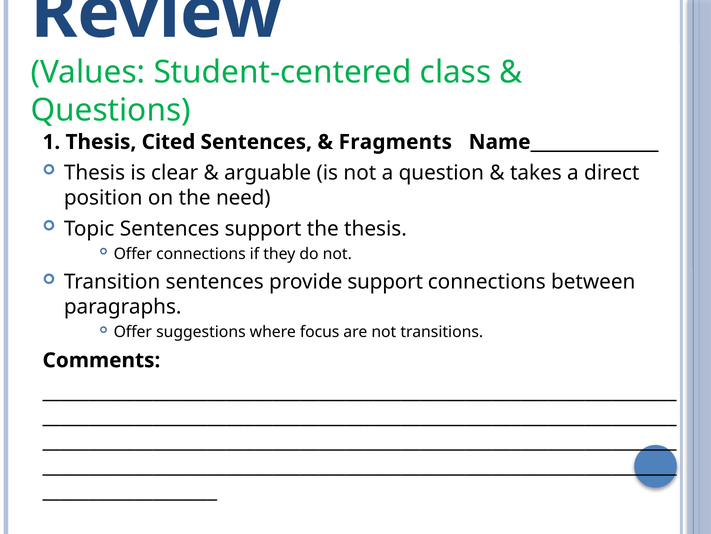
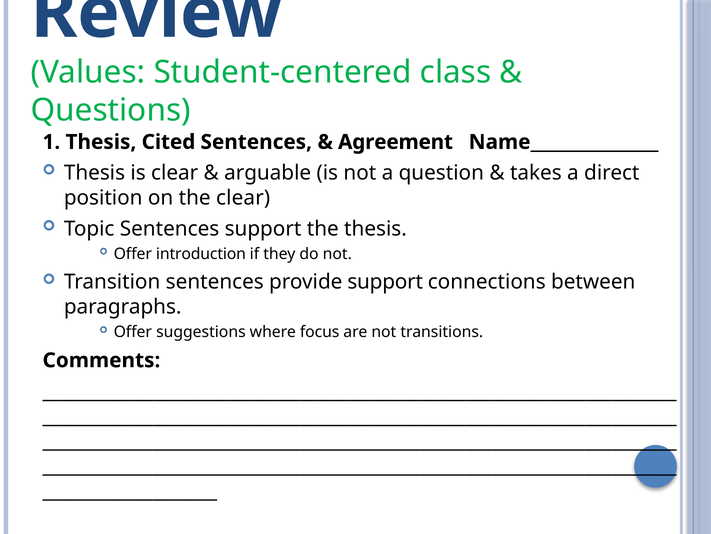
Fragments: Fragments -> Agreement
the need: need -> clear
Offer connections: connections -> introduction
